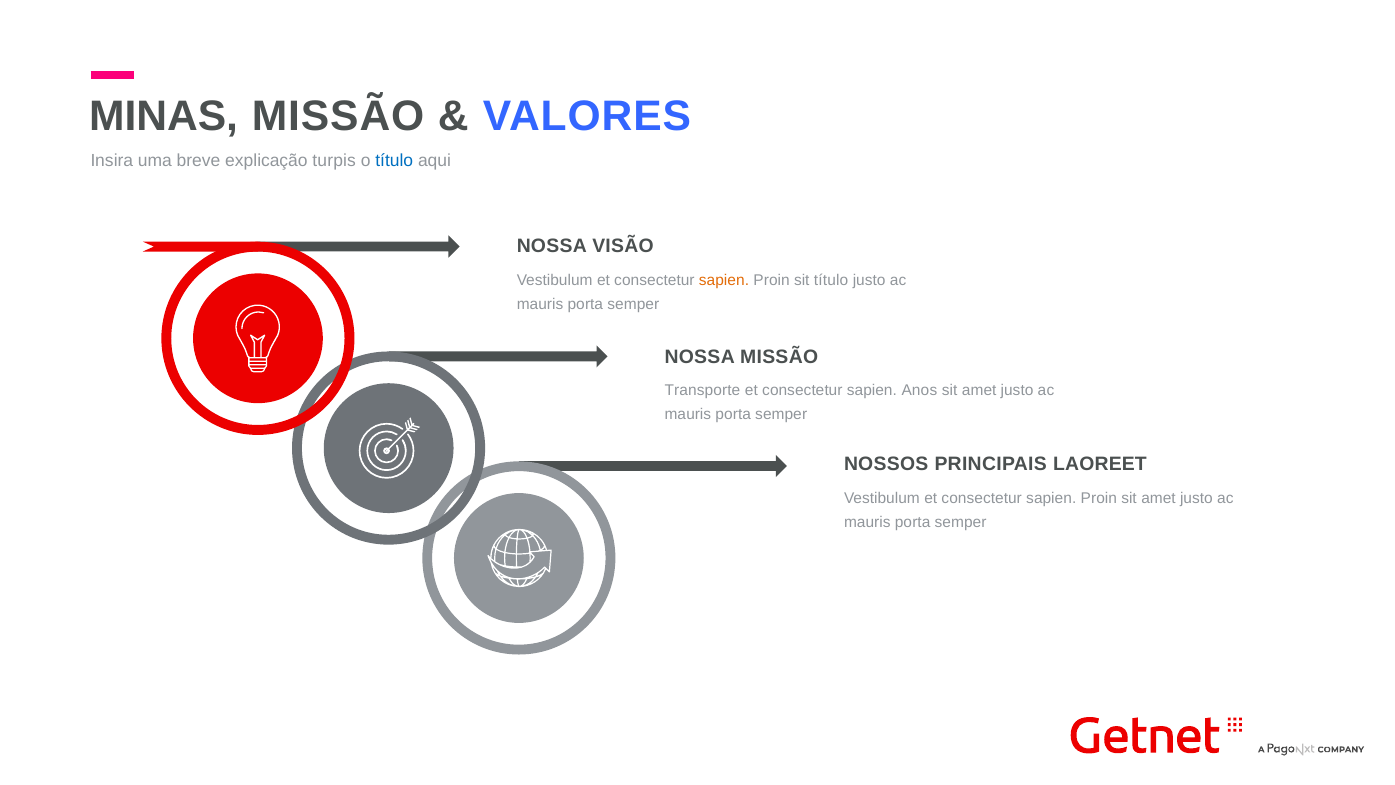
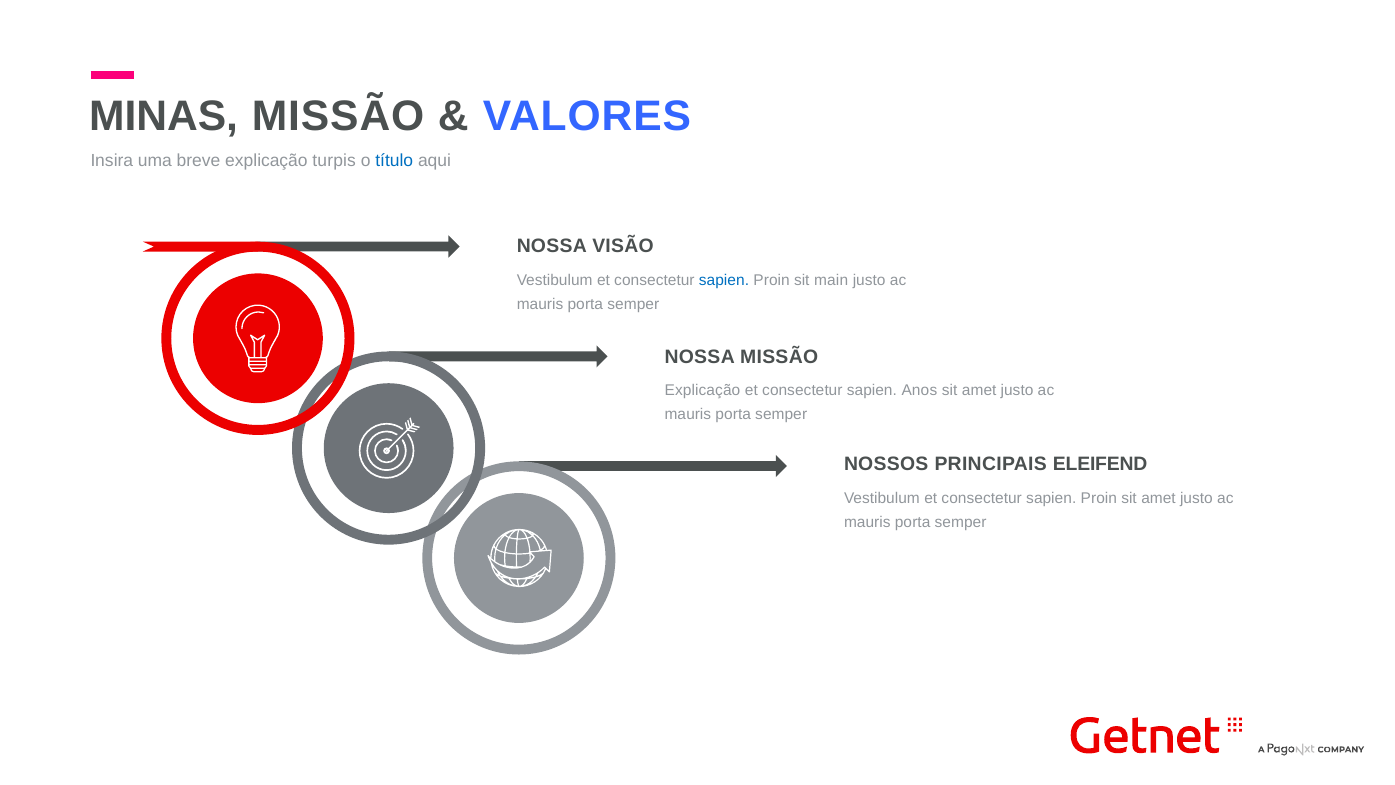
sapien at (724, 280) colour: orange -> blue
sit título: título -> main
Transporte at (703, 390): Transporte -> Explicação
LAOREET: LAOREET -> ELEIFEND
